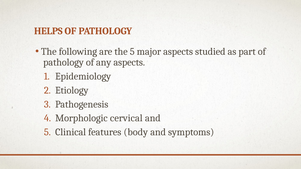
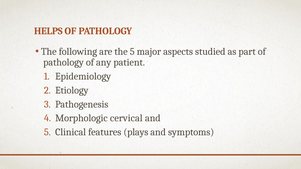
any aspects: aspects -> patient
body: body -> plays
